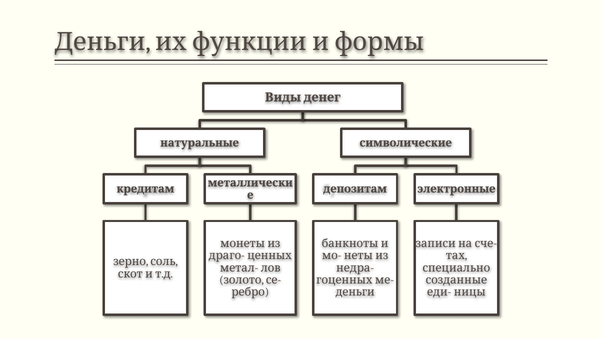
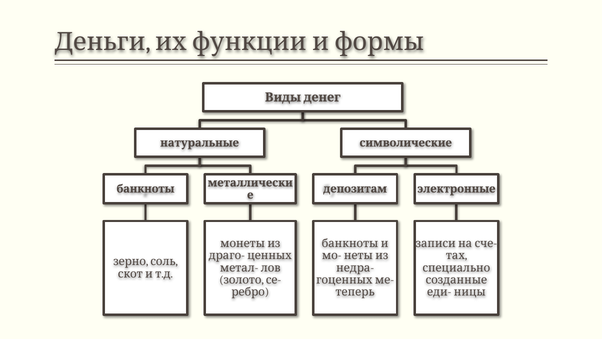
кредитам: кредитам -> банкноты
деньги at (355, 292): деньги -> теперь
